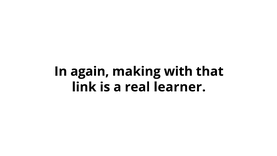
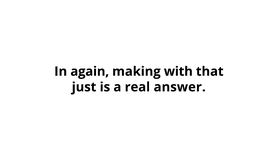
link: link -> just
learner: learner -> answer
